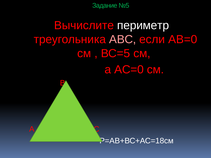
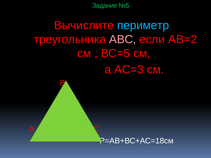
периметр colour: white -> light blue
АВ=0: АВ=0 -> АВ=2
АС=0: АС=0 -> АС=3
